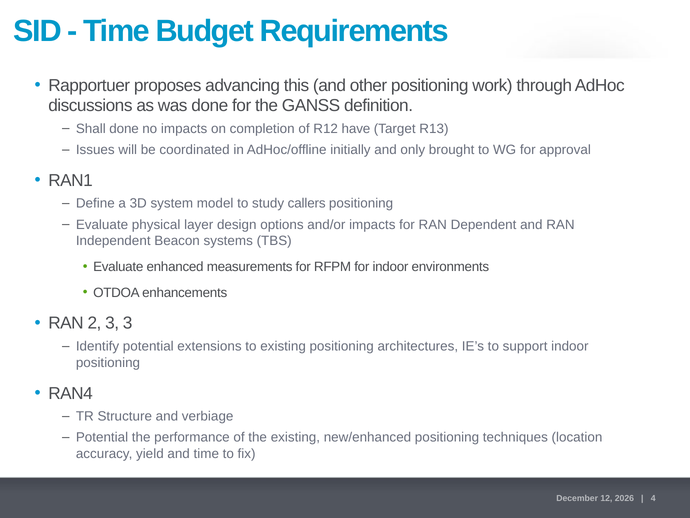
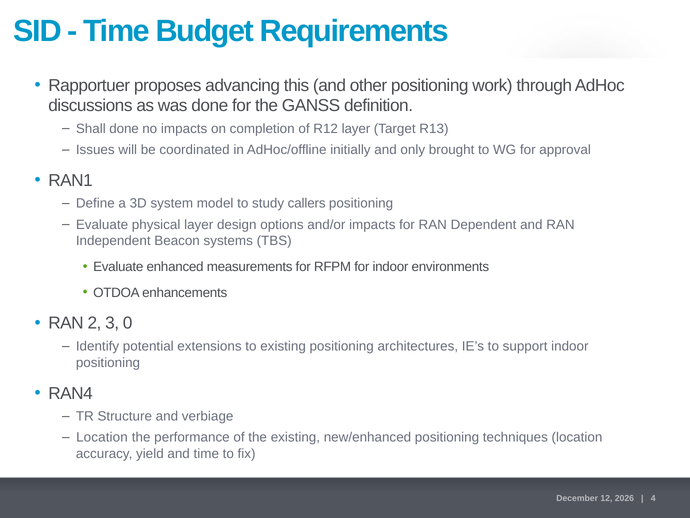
R12 have: have -> layer
3 3: 3 -> 0
Potential at (102, 437): Potential -> Location
